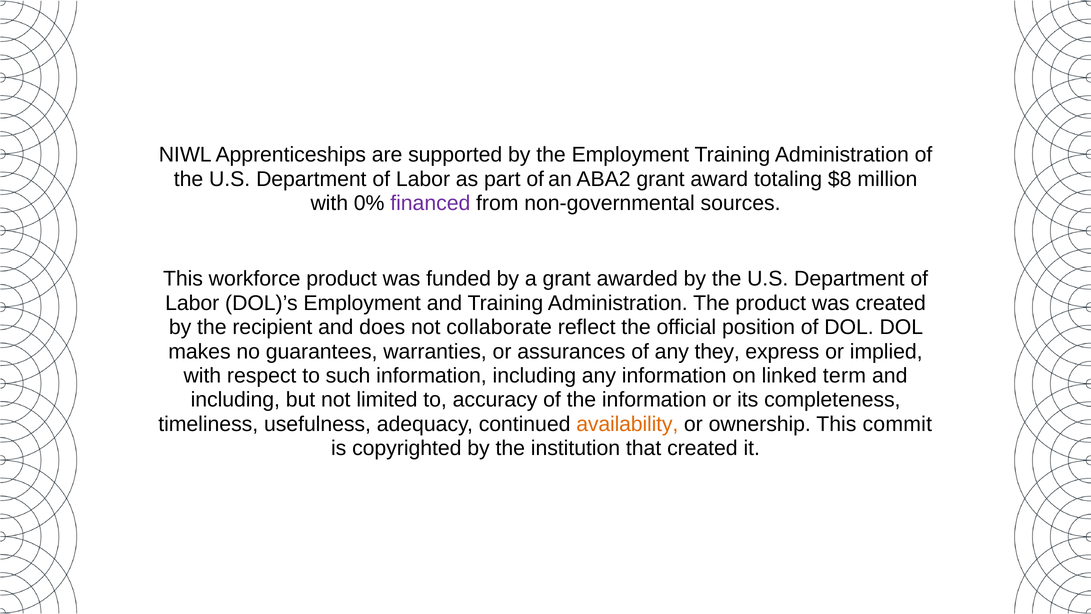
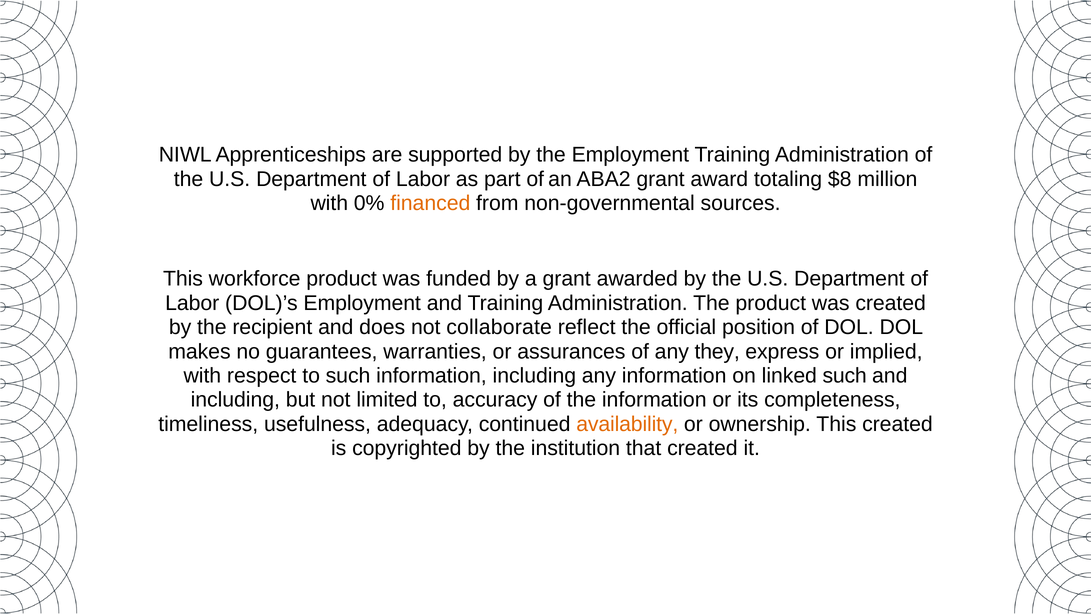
financed colour: purple -> orange
linked term: term -> such
This commit: commit -> created
